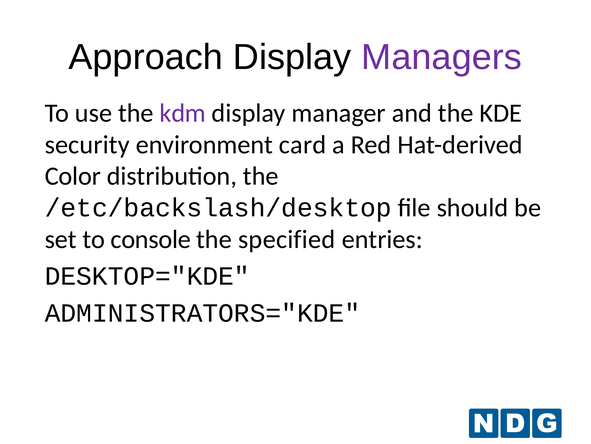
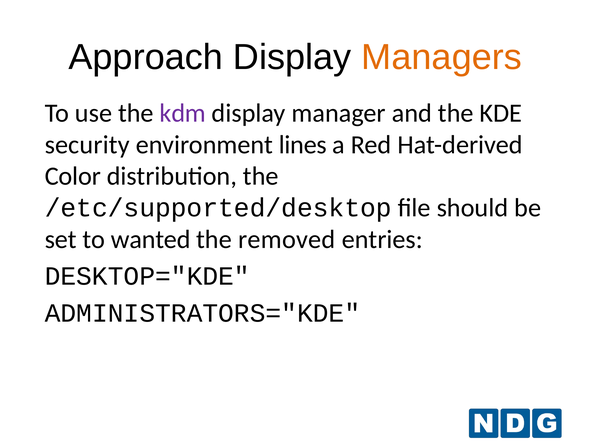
Managers colour: purple -> orange
card: card -> lines
/etc/backslash/desktop: /etc/backslash/desktop -> /etc/supported/desktop
console: console -> wanted
specified: specified -> removed
